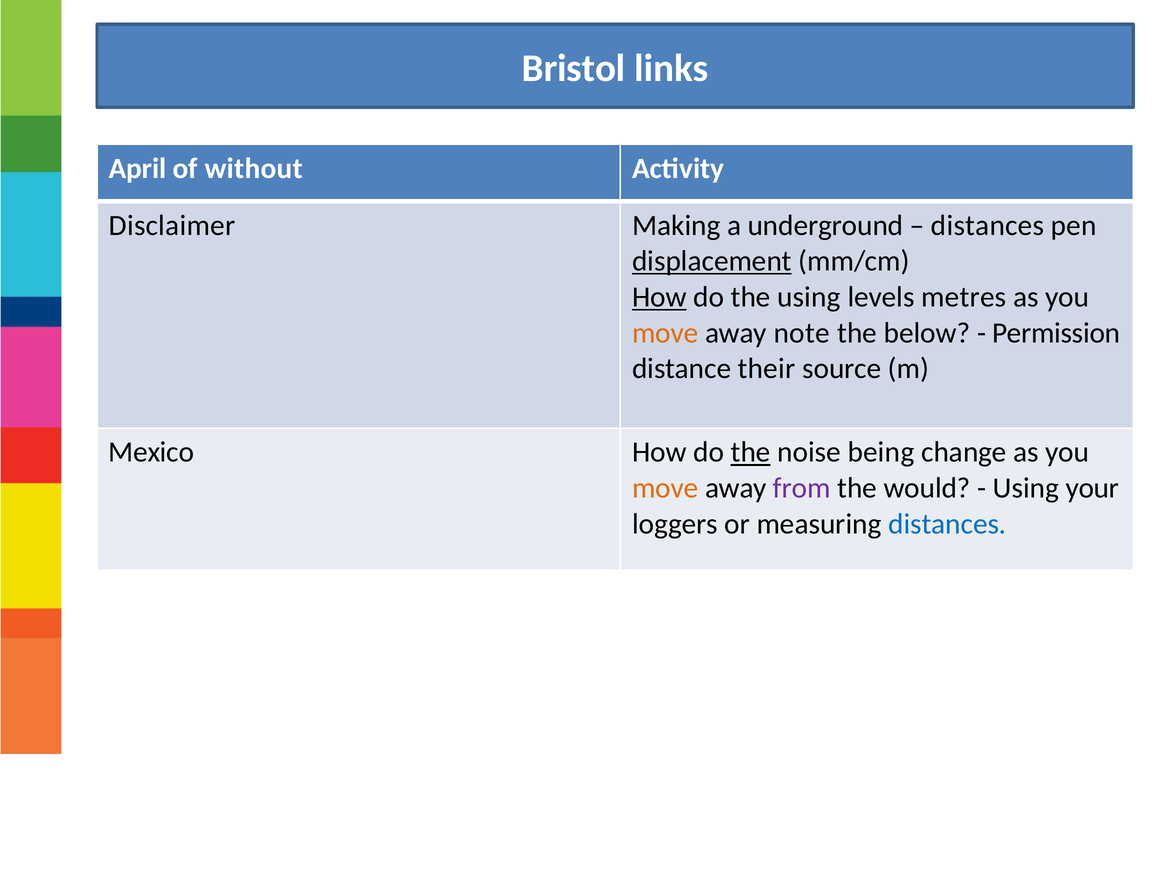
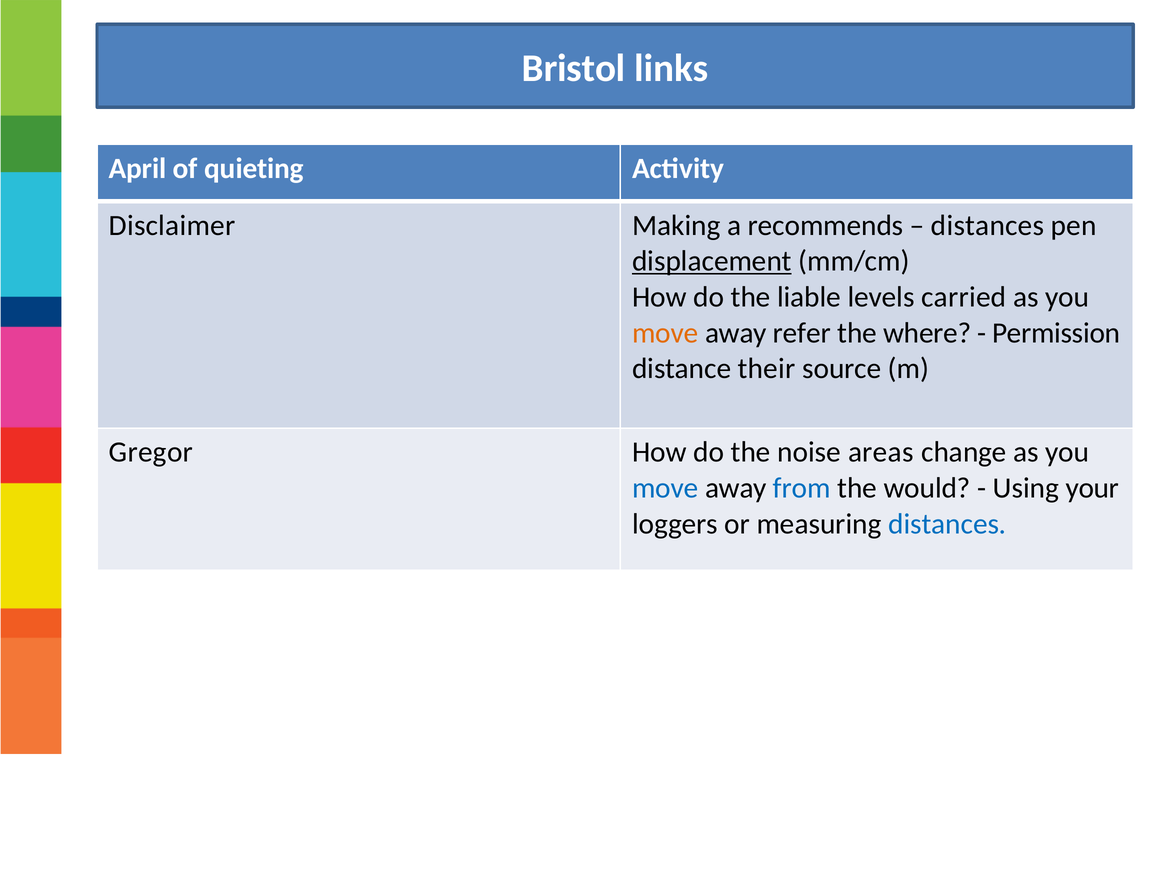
without: without -> quieting
underground: underground -> recommends
How at (659, 297) underline: present -> none
the using: using -> liable
metres: metres -> carried
note: note -> refer
below: below -> where
Mexico: Mexico -> Gregor
the at (751, 452) underline: present -> none
being: being -> areas
move at (665, 488) colour: orange -> blue
from colour: purple -> blue
